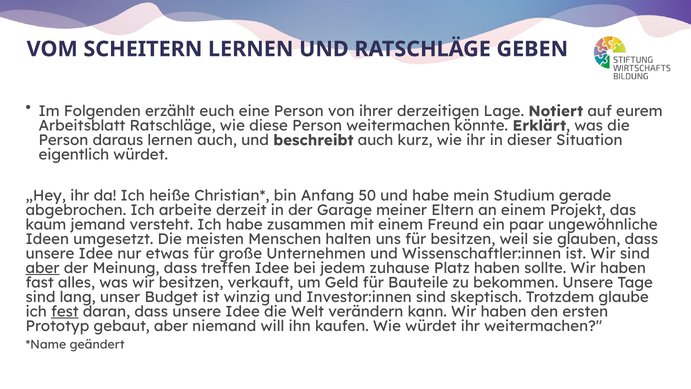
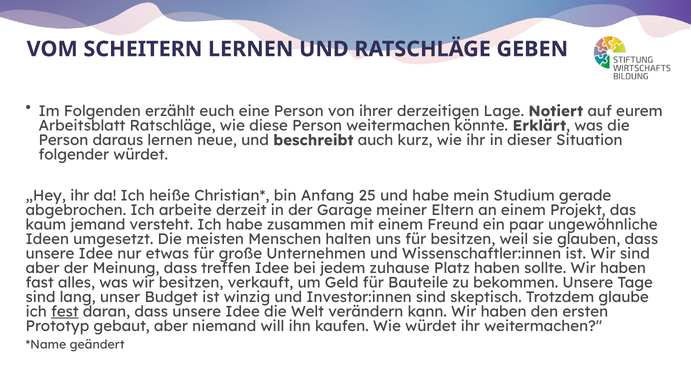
lernen auch: auch -> neue
eigentlich: eigentlich -> folgender
50: 50 -> 25
aber at (43, 268) underline: present -> none
